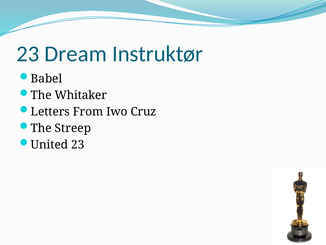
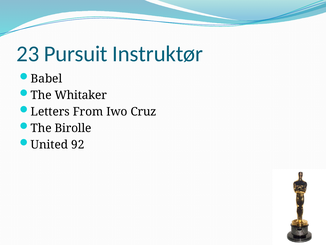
Dream: Dream -> Pursuit
Streep: Streep -> Birolle
United 23: 23 -> 92
